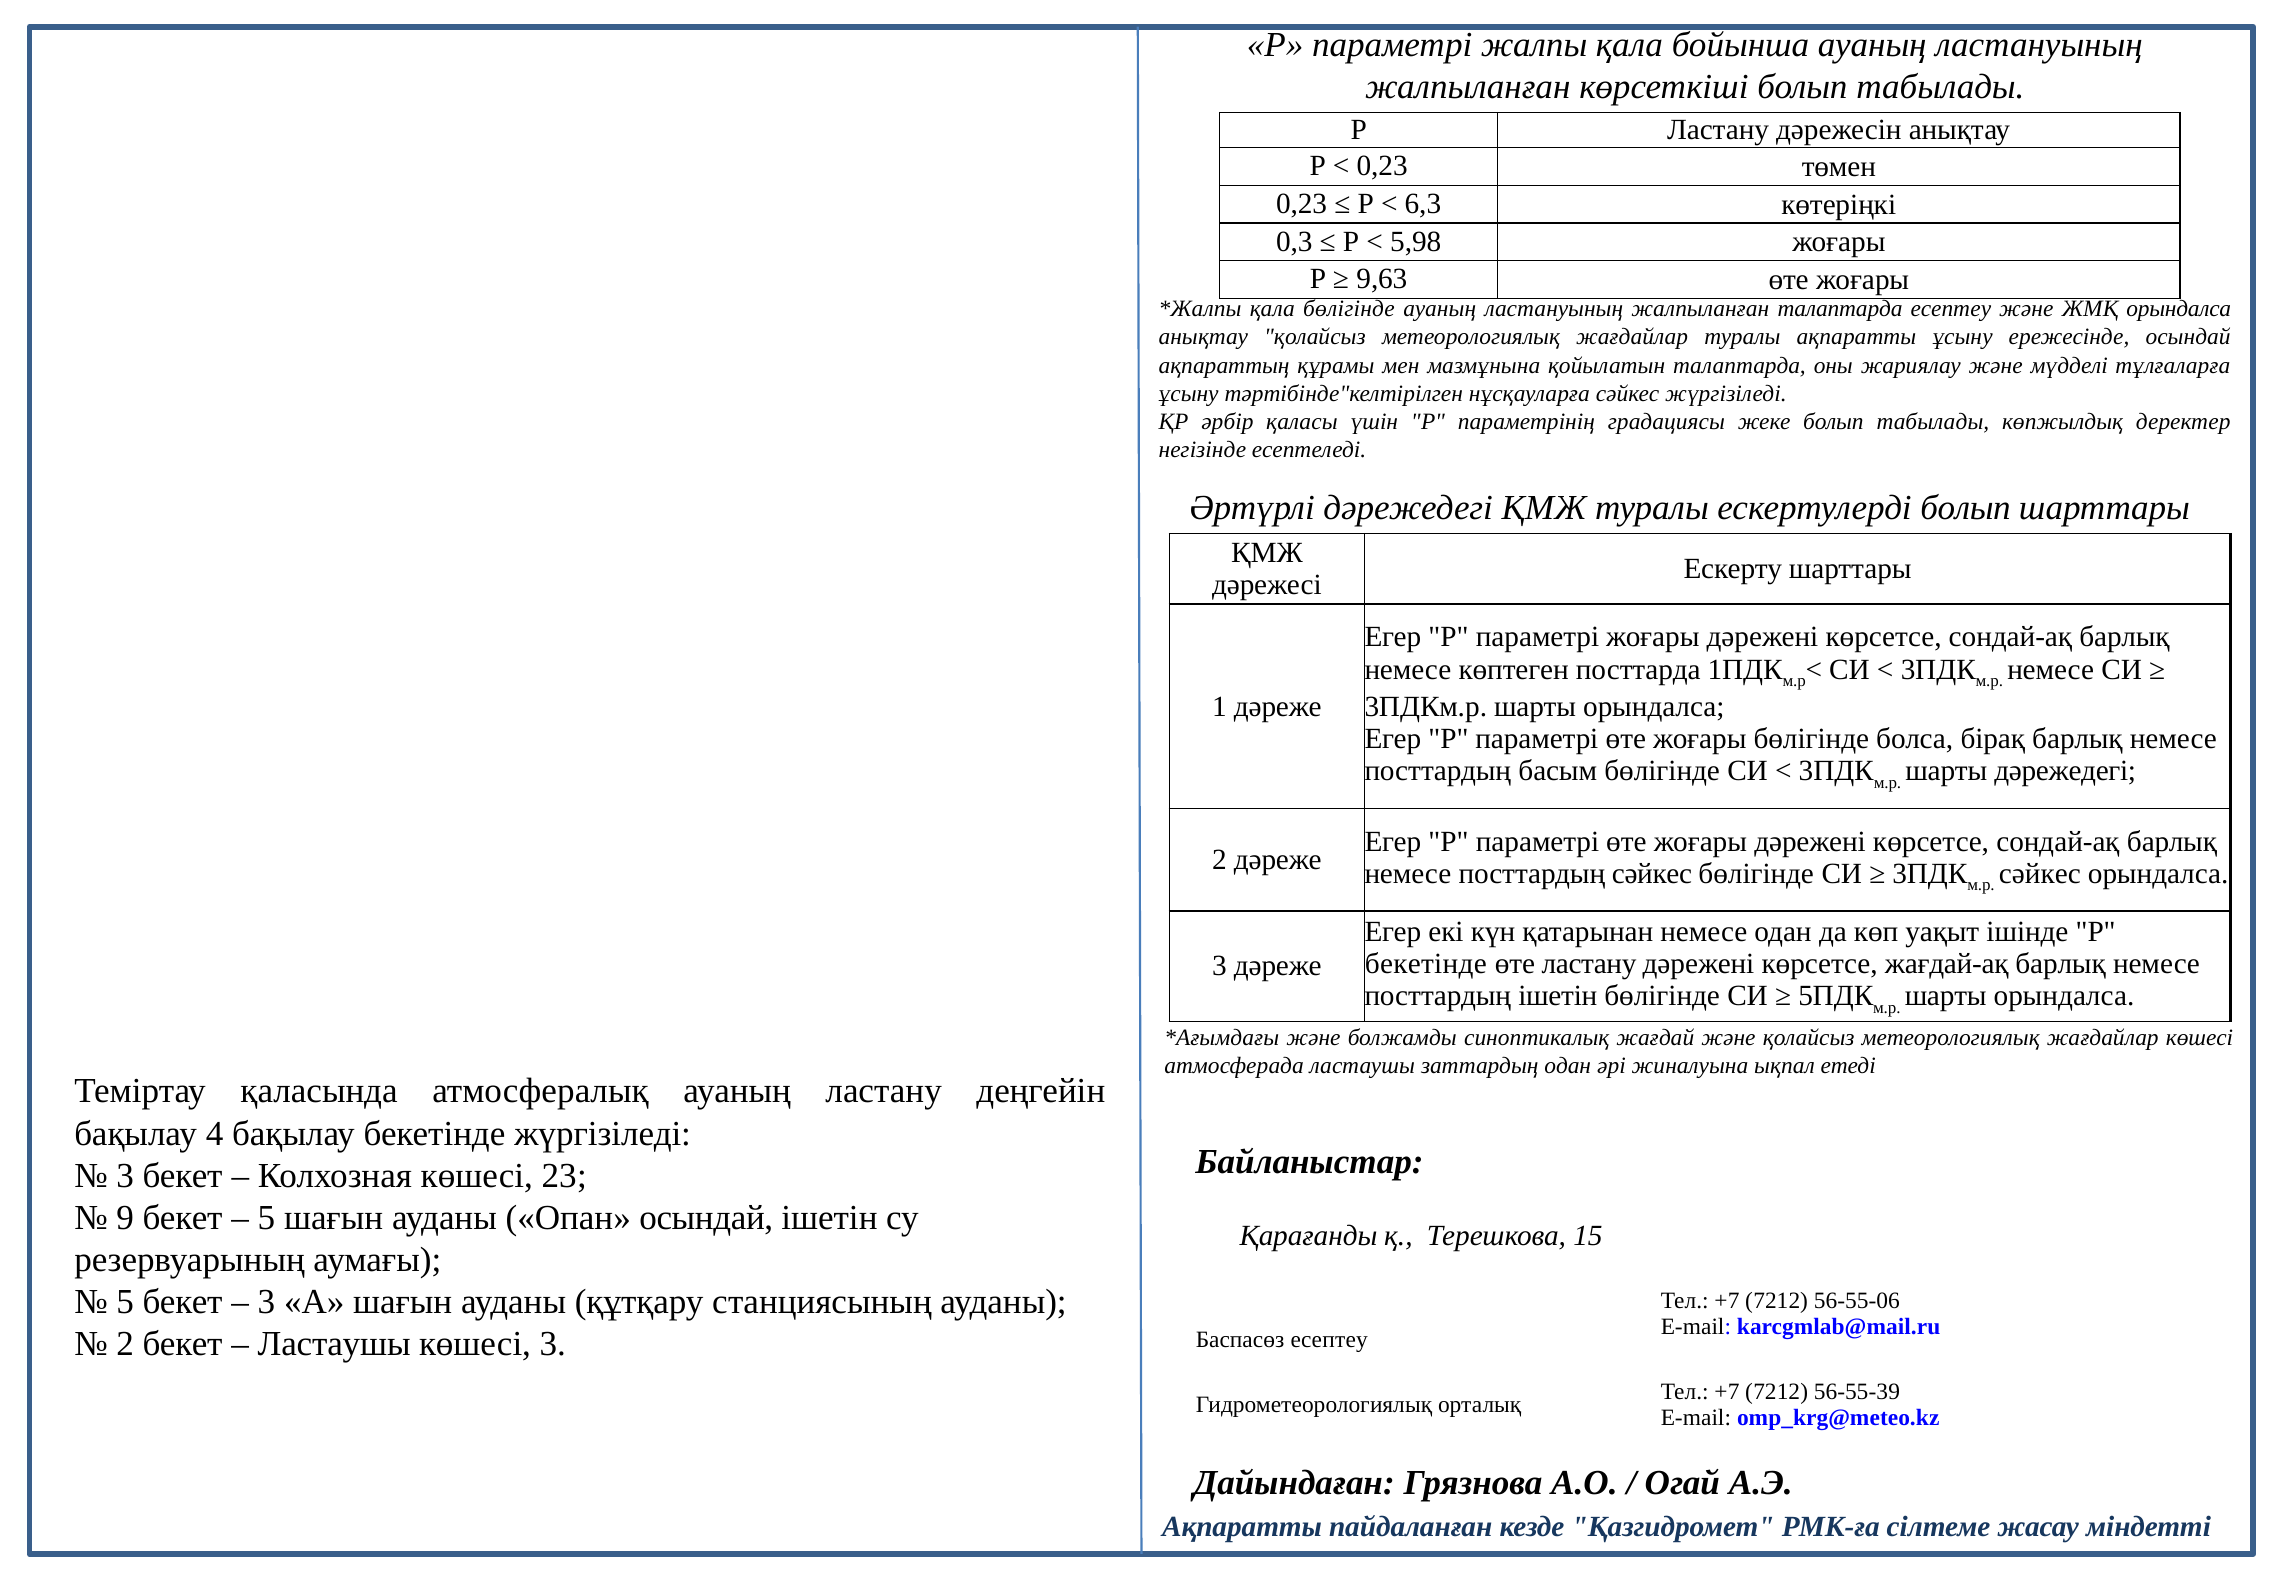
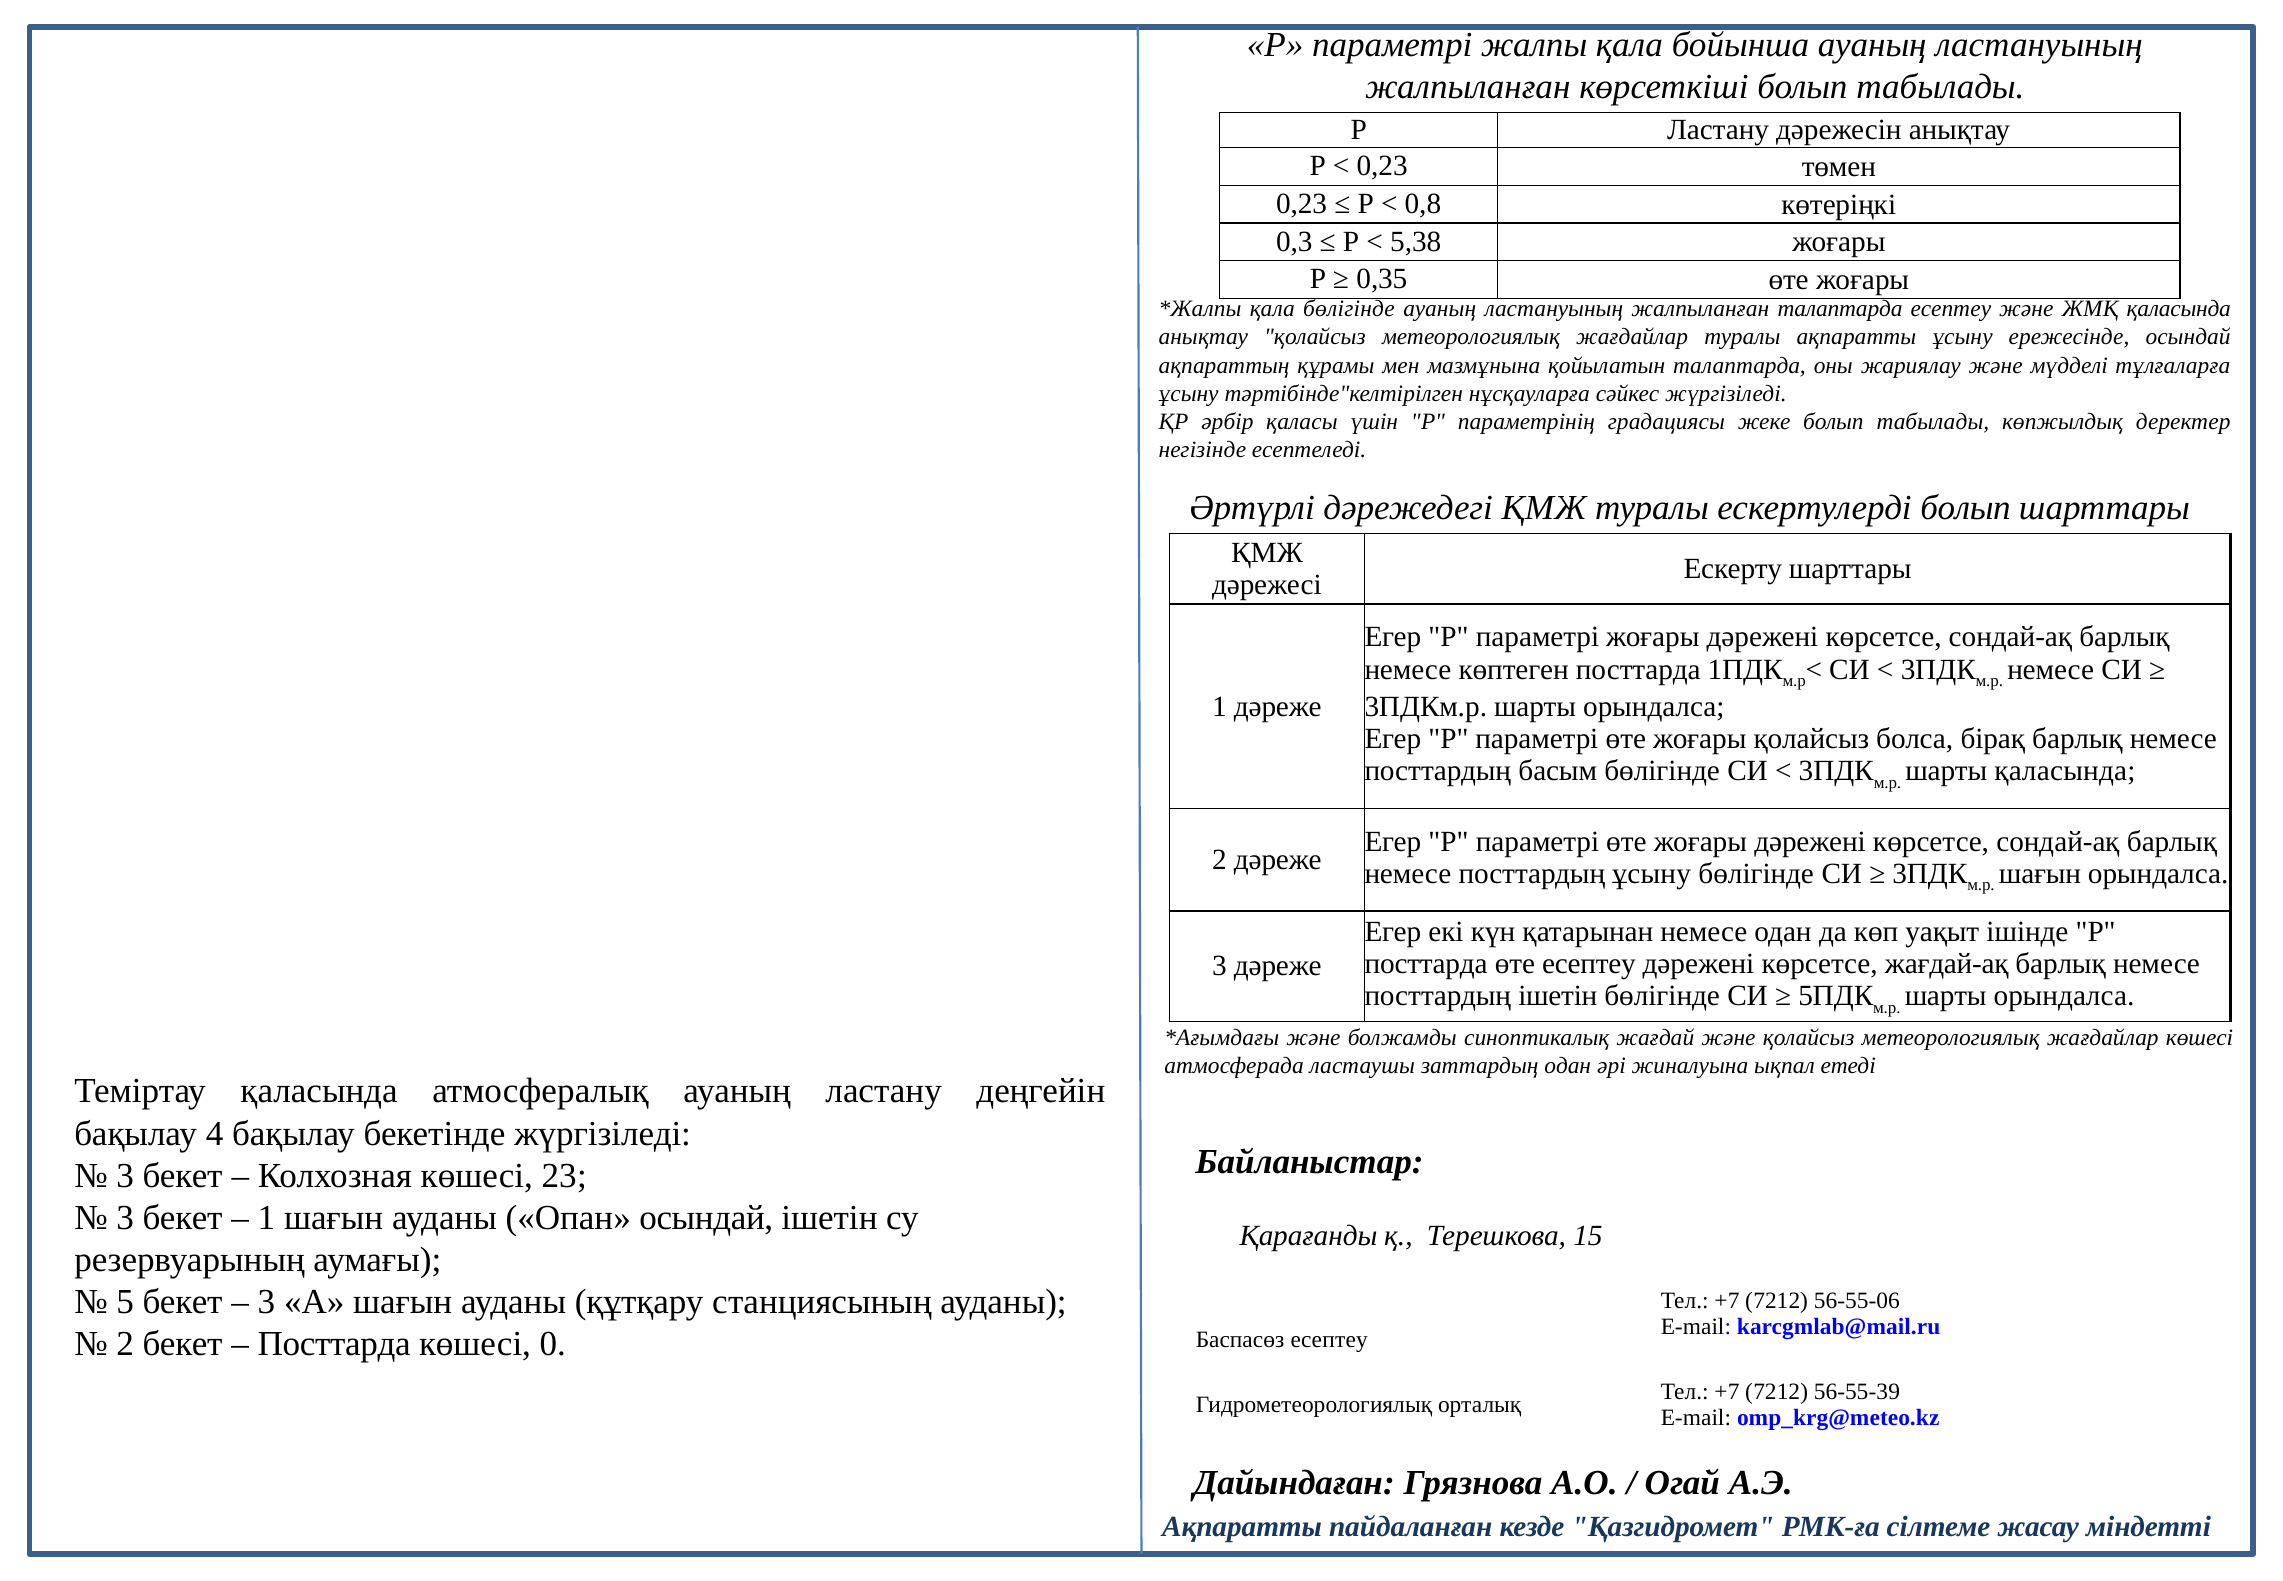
6,3: 6,3 -> 0,8
5,98: 5,98 -> 5,38
9,63: 9,63 -> 0,35
ЖМҚ орындалса: орындалса -> қаласында
жоғары бөлігінде: бөлігінде -> қолайсыз
шарты дәрежедегі: дәрежедегі -> қаласында
посттардың сәйкес: сәйкес -> ұсыну
сәйкес at (2040, 873): сәйкес -> шағын
бекетінде at (1426, 964): бекетінде -> посттарда
өте ластану: ластану -> есептеу
9 at (125, 1217): 9 -> 3
5 at (266, 1217): 5 -> 1
Ластаушы at (334, 1344): Ластаушы -> Посттарда
көшесі 3: 3 -> 0
